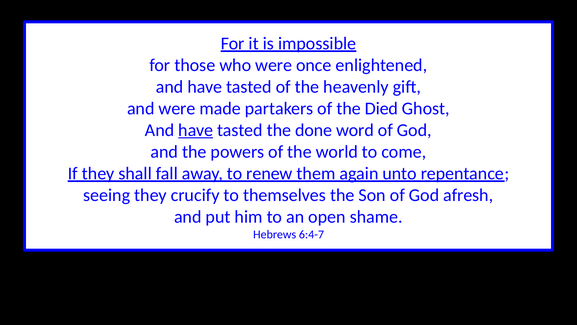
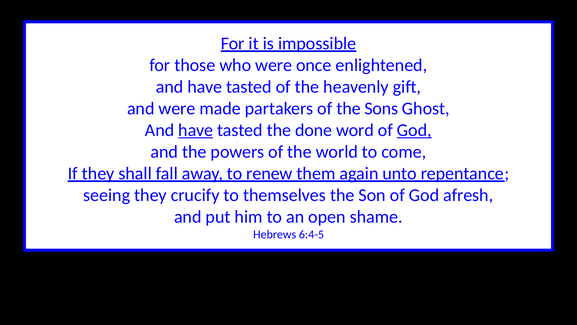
Died: Died -> Sons
God at (414, 130) underline: none -> present
6:4-7: 6:4-7 -> 6:4-5
